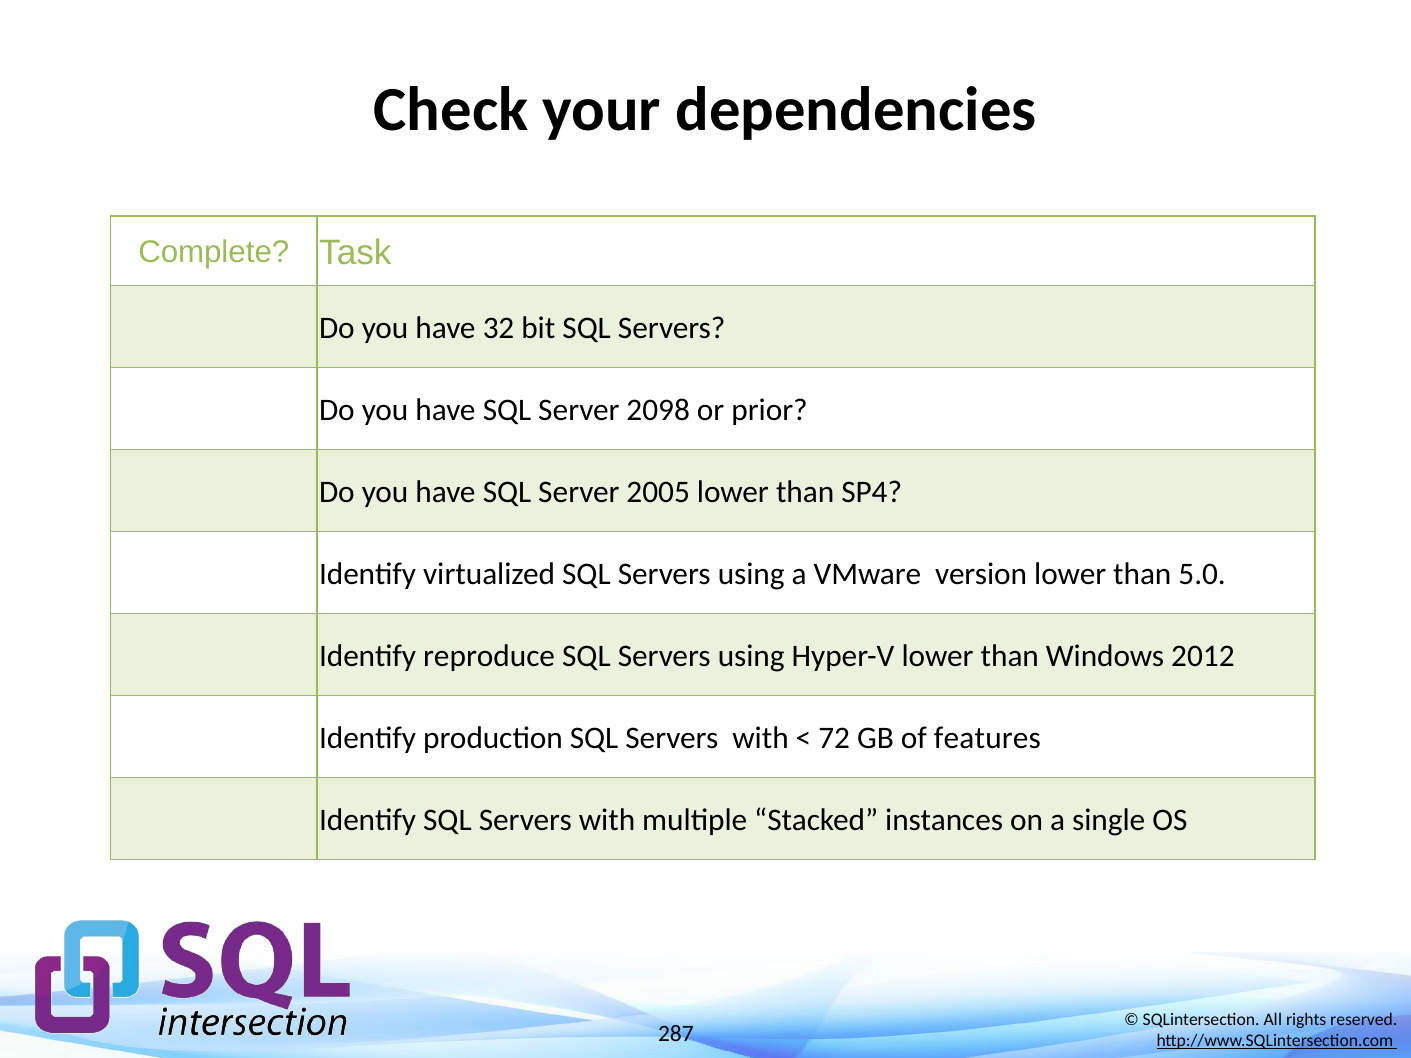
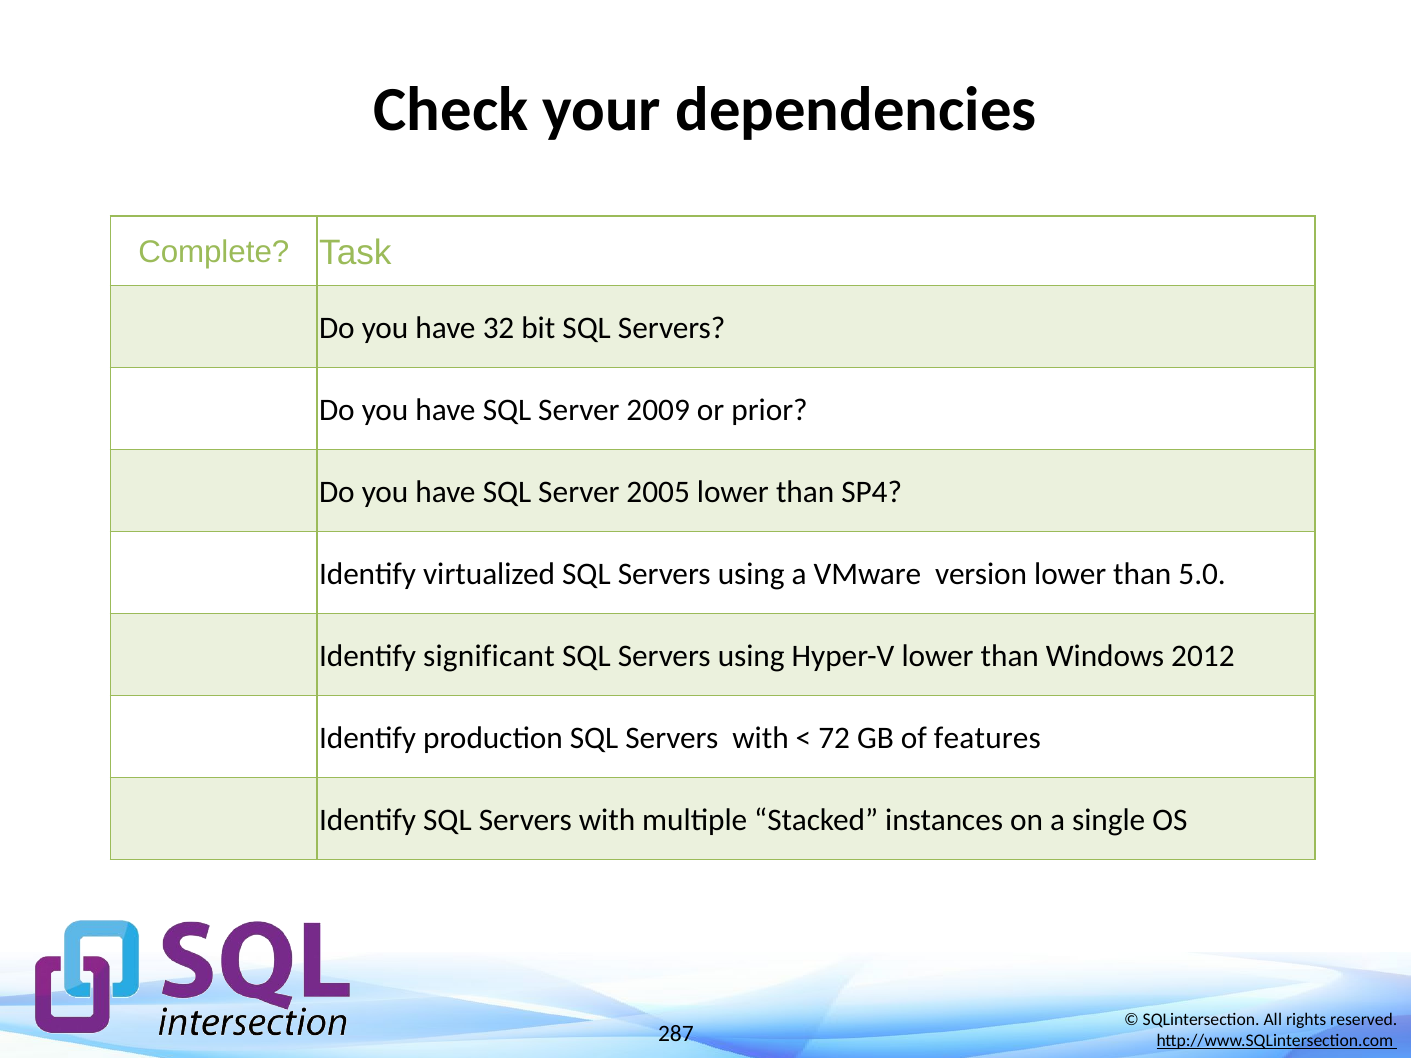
2098: 2098 -> 2009
reproduce: reproduce -> significant
